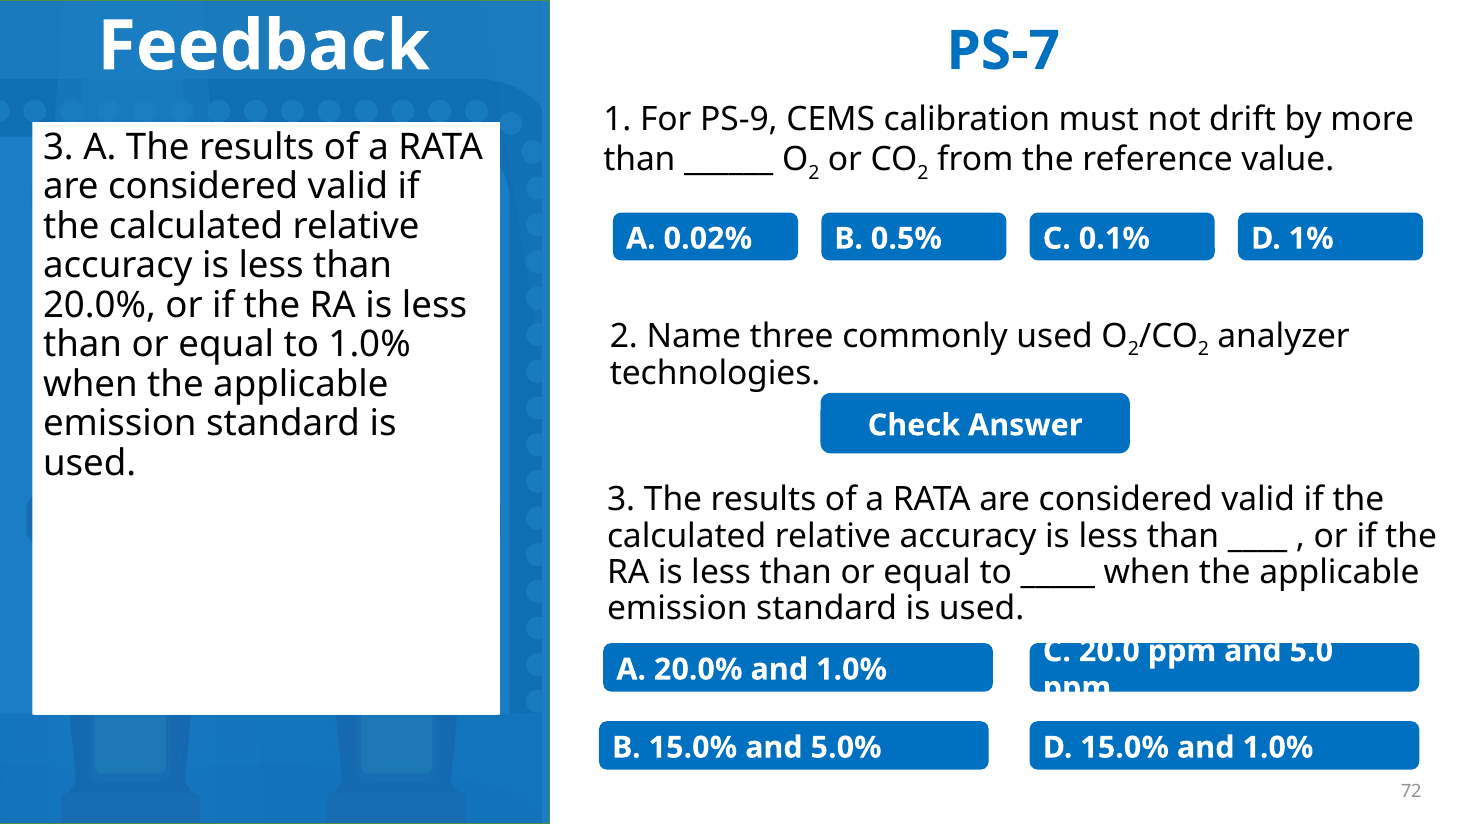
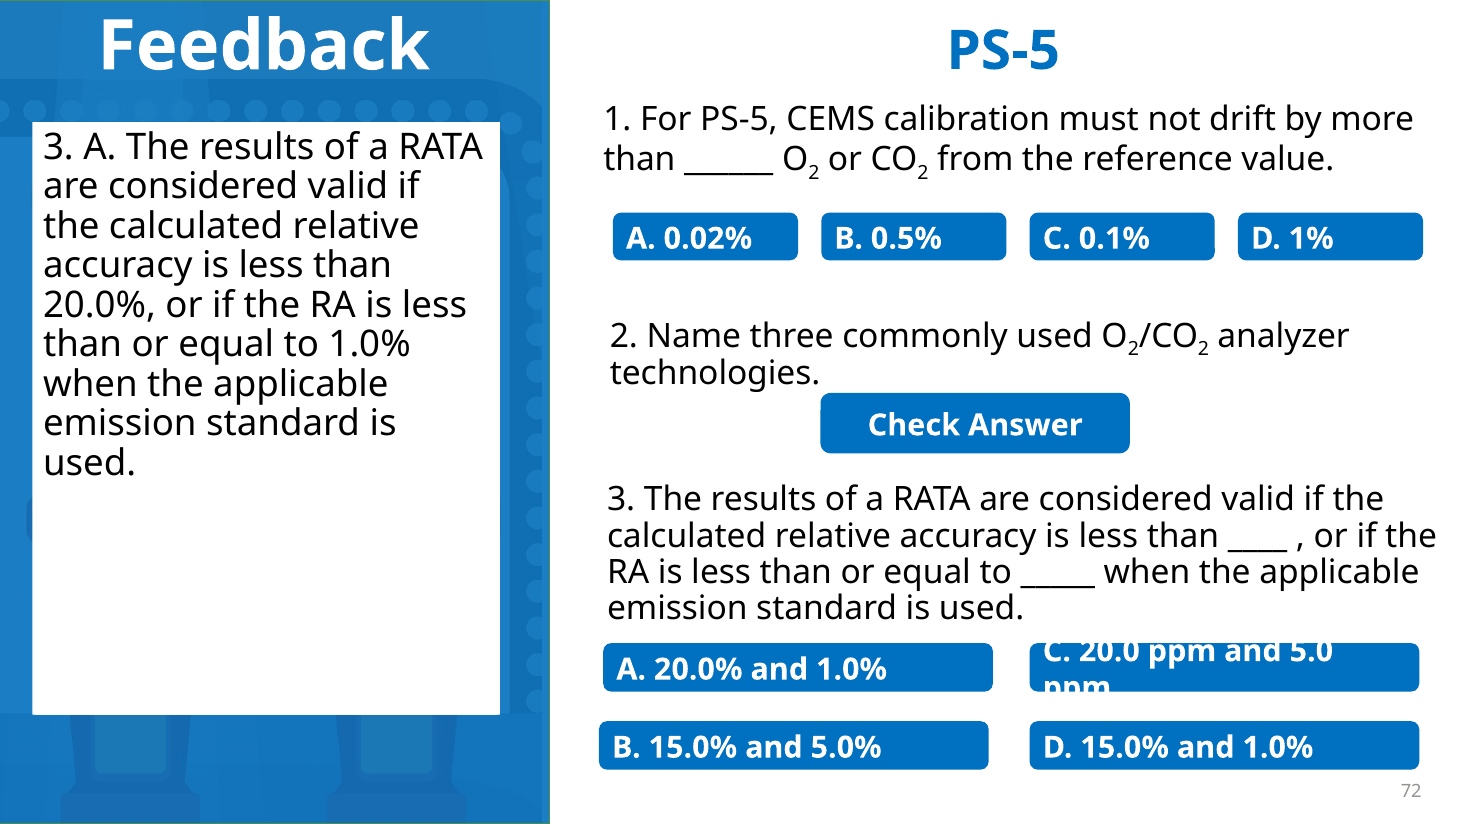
PS-7 at (1003, 51): PS-7 -> PS-5
For PS-9: PS-9 -> PS-5
